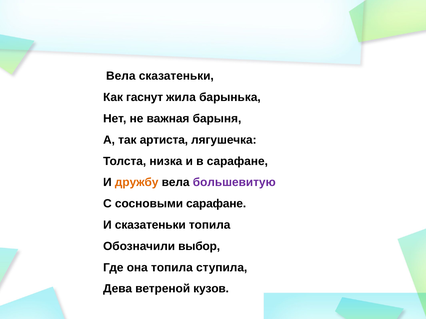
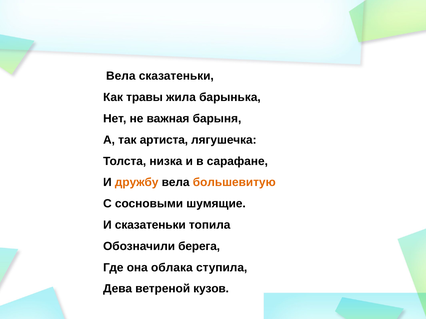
гаснут: гаснут -> травы
большевитую colour: purple -> orange
сосновыми сарафане: сарафане -> шумящие
выбор: выбор -> берега
она топила: топила -> облака
